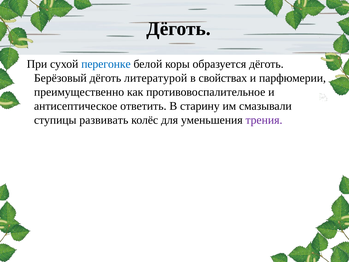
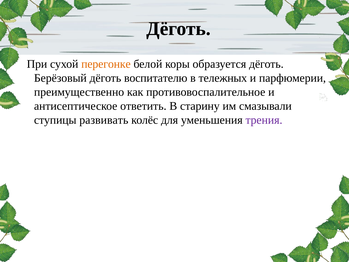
перегонке colour: blue -> orange
литературой: литературой -> воспитателю
свойствах: свойствах -> тележных
